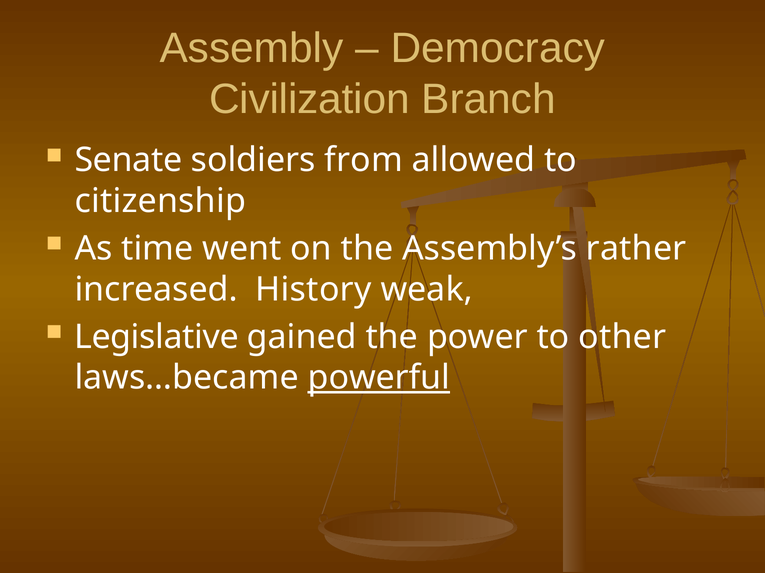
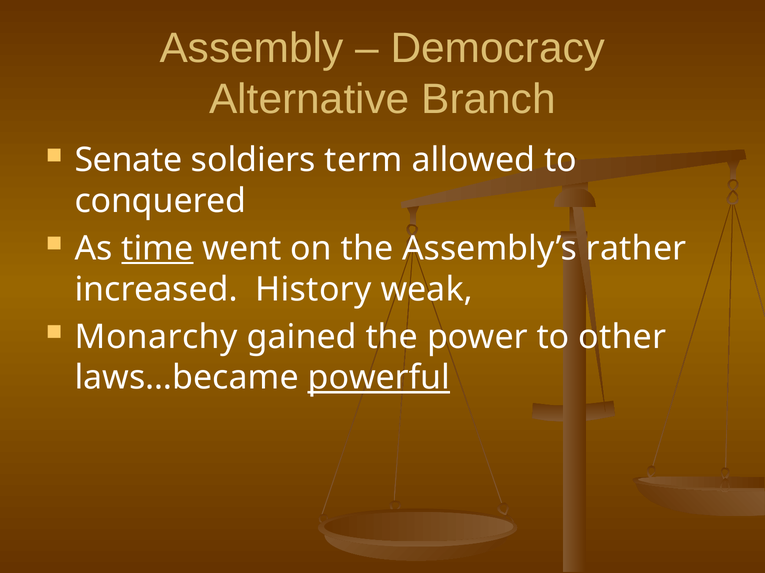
Civilization: Civilization -> Alternative
from: from -> term
citizenship: citizenship -> conquered
time underline: none -> present
Legislative: Legislative -> Monarchy
